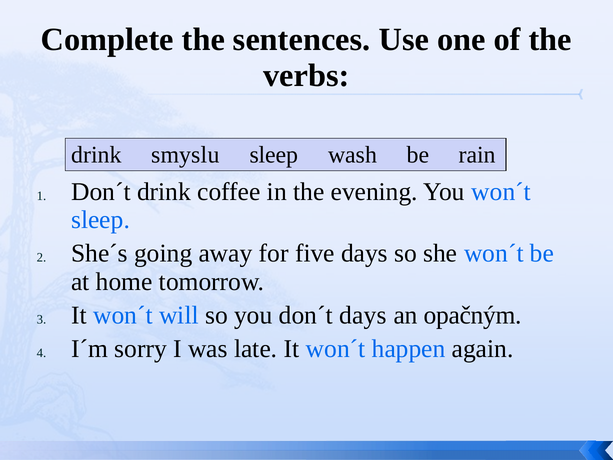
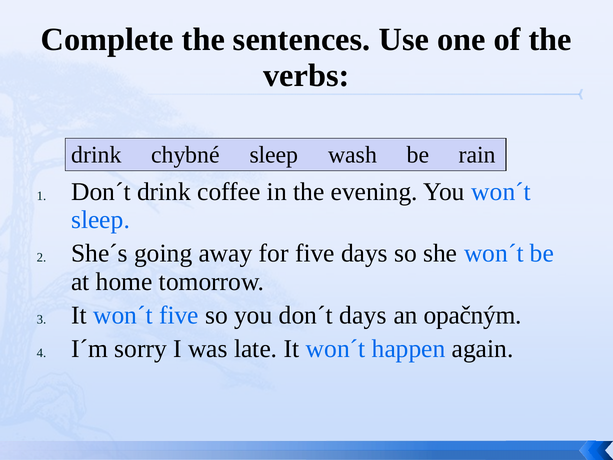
smyslu: smyslu -> chybné
won´t will: will -> five
